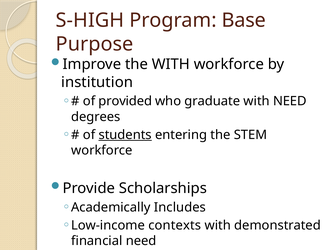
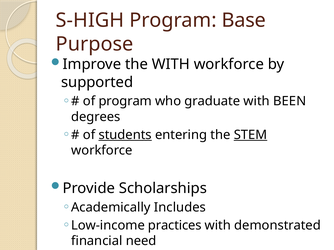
institution: institution -> supported
of provided: provided -> program
with NEED: NEED -> BEEN
STEM at (250, 135) underline: none -> present
contexts: contexts -> practices
